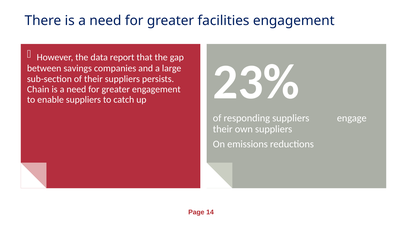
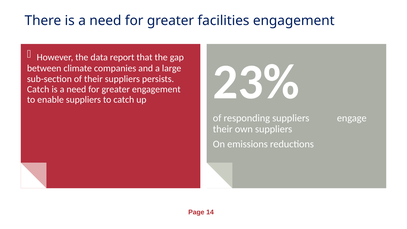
savings: savings -> climate
Chain at (38, 89): Chain -> Catch
